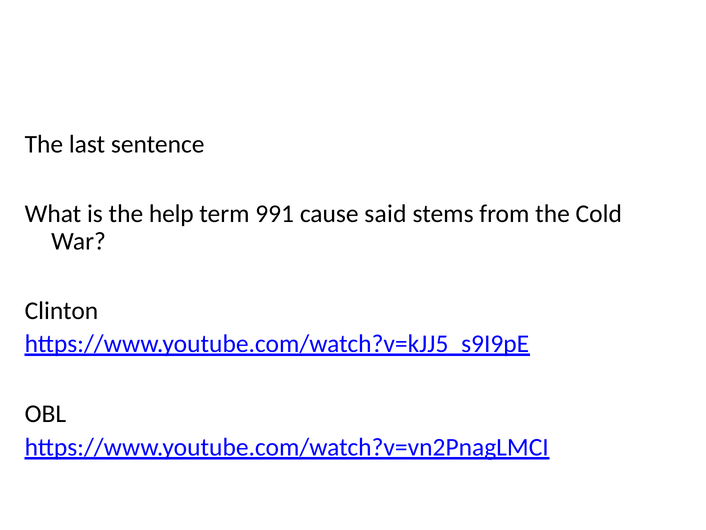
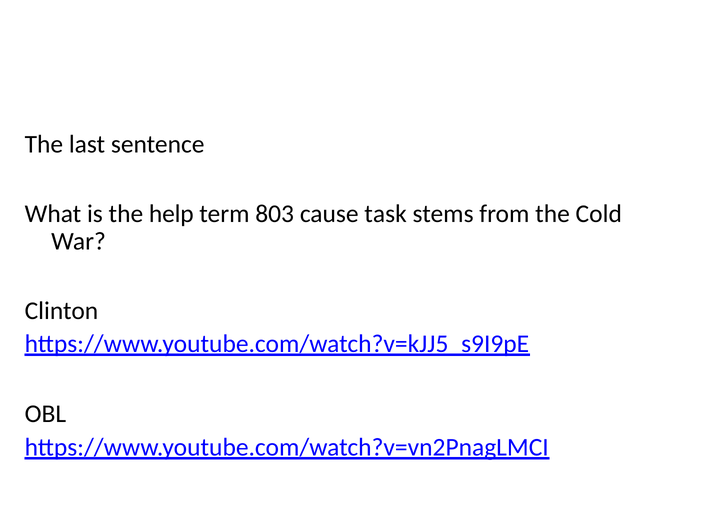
991: 991 -> 803
said: said -> task
